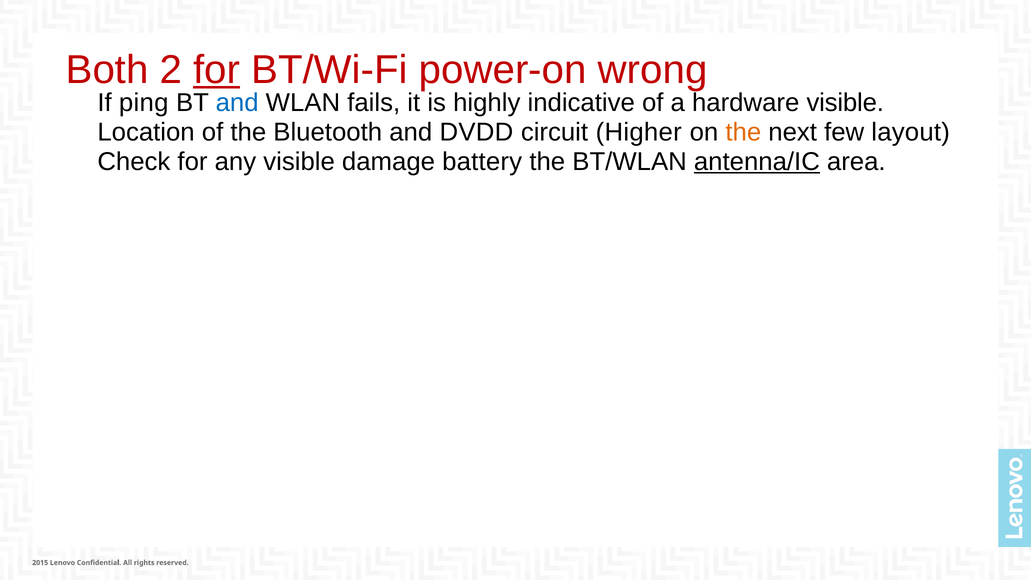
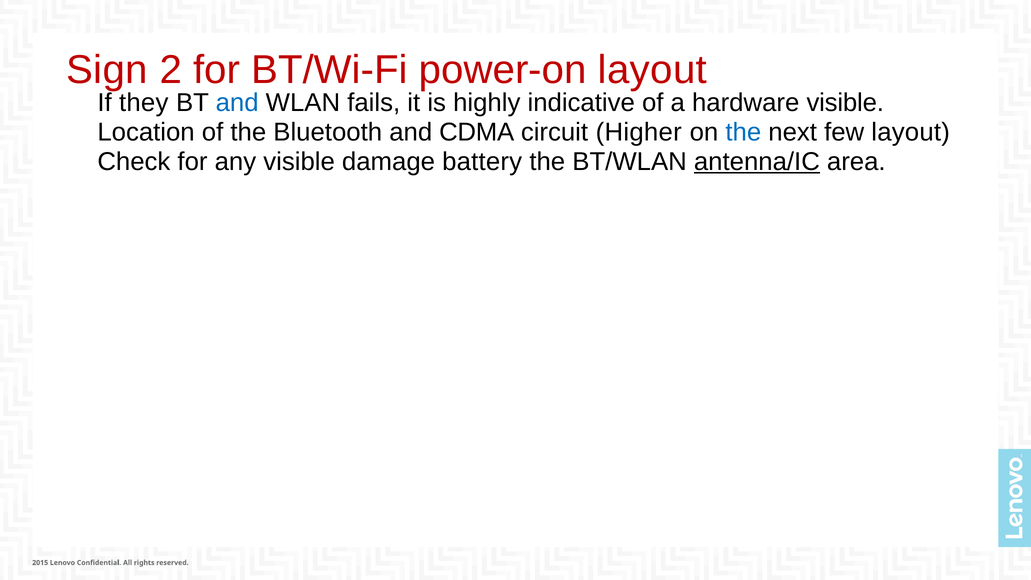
Both: Both -> Sign
for at (217, 70) underline: present -> none
power-on wrong: wrong -> layout
ping: ping -> they
DVDD: DVDD -> CDMA
the at (743, 132) colour: orange -> blue
